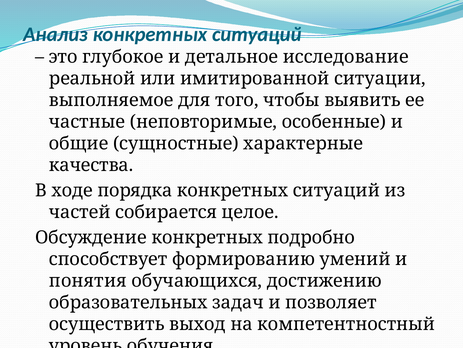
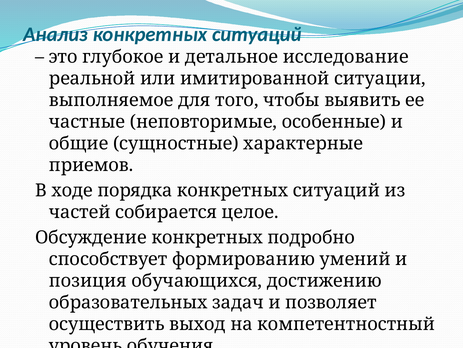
качества: качества -> приемов
понятия: понятия -> позиция
